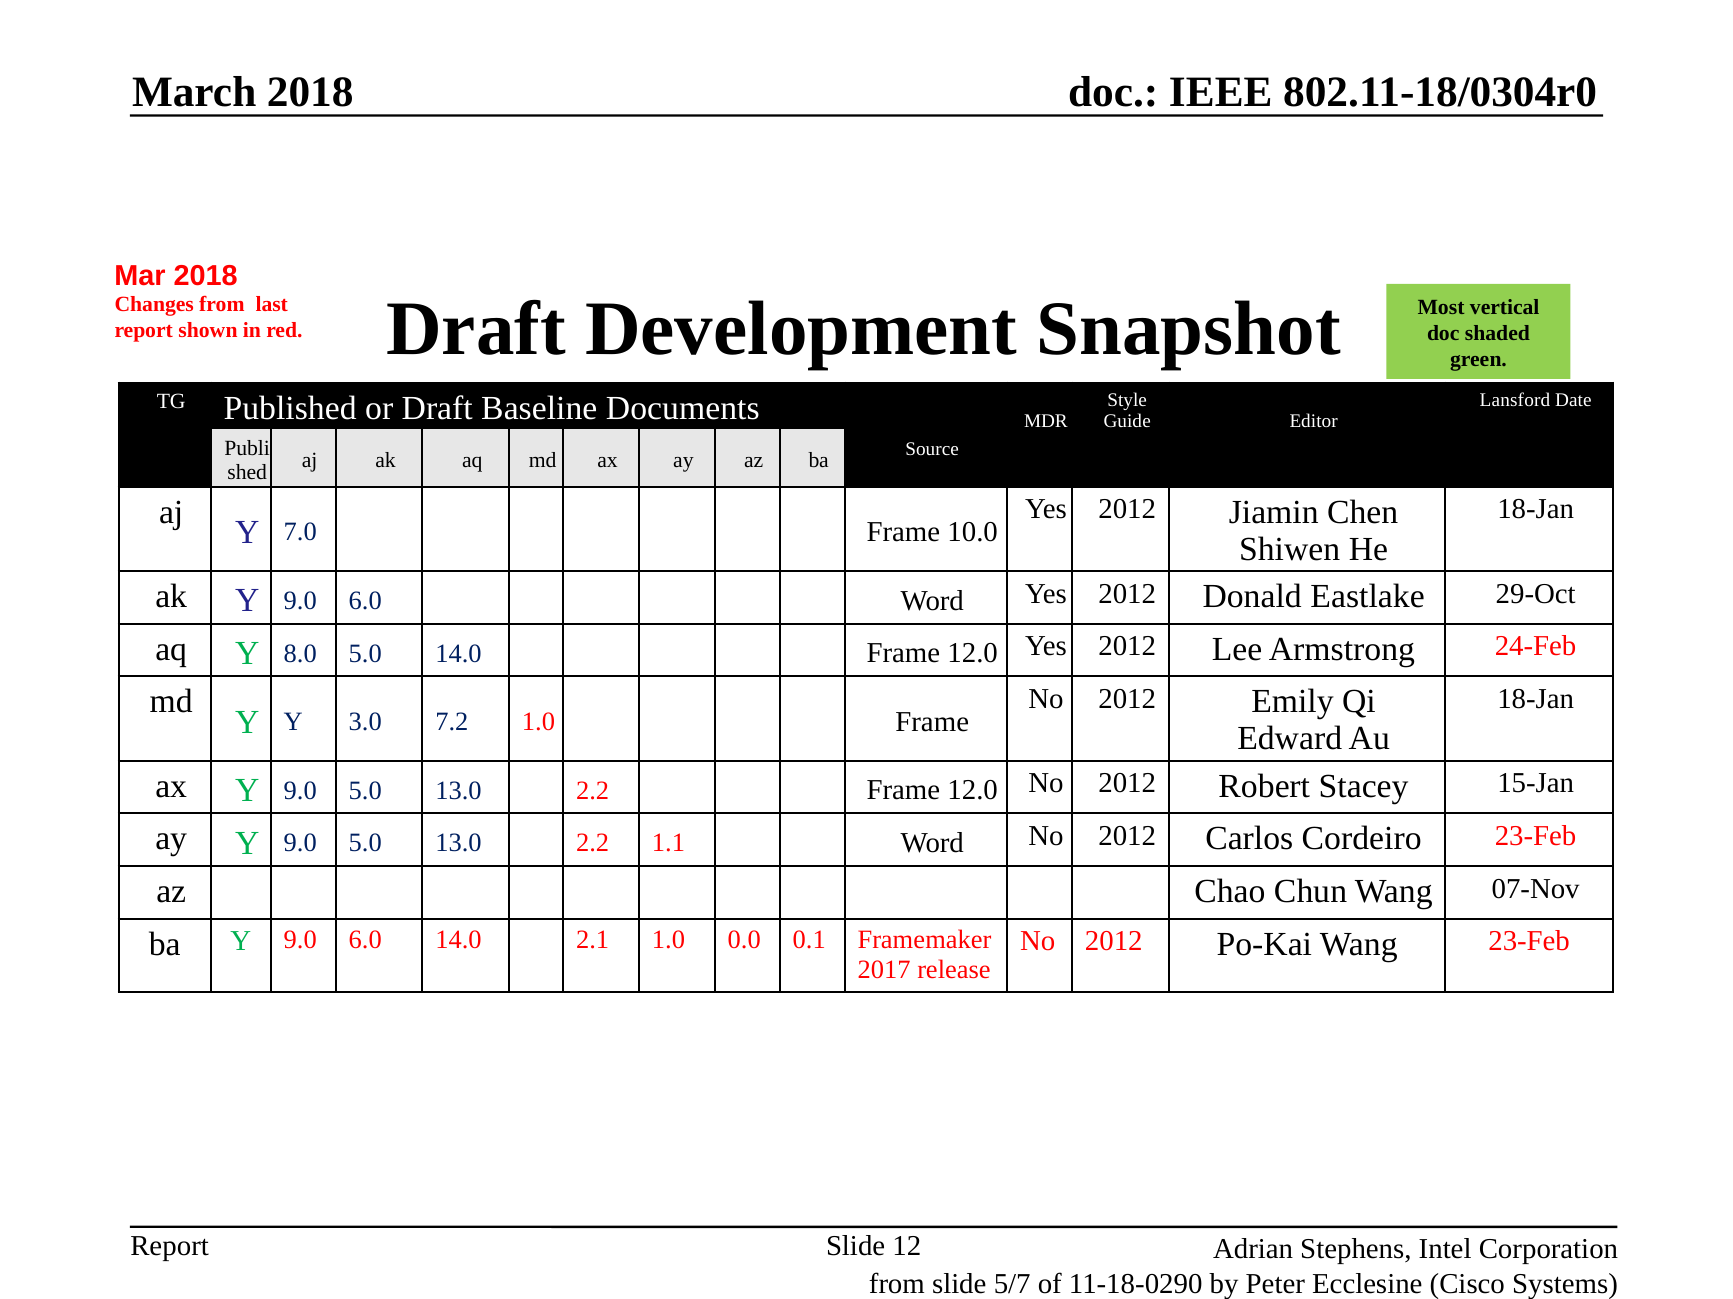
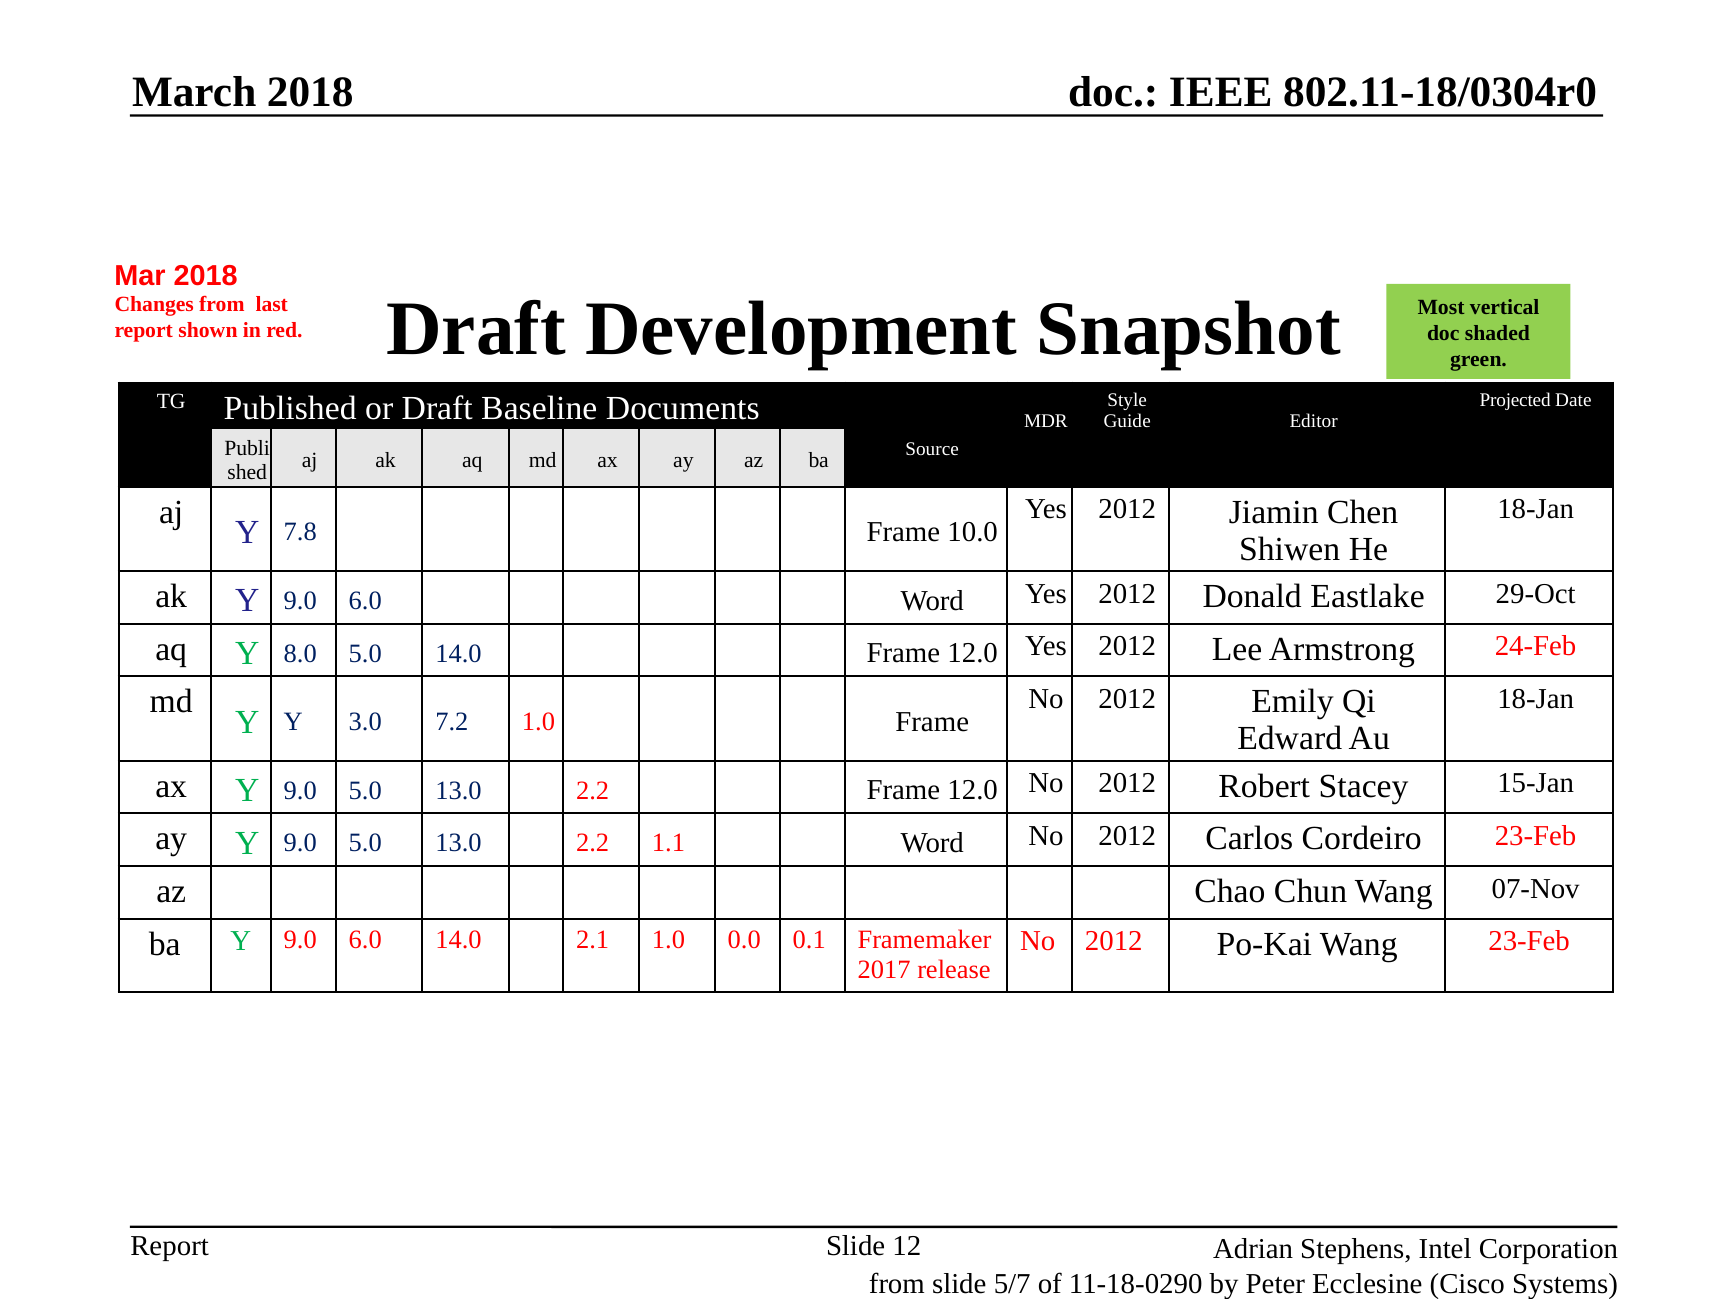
Lansford: Lansford -> Projected
7.0: 7.0 -> 7.8
